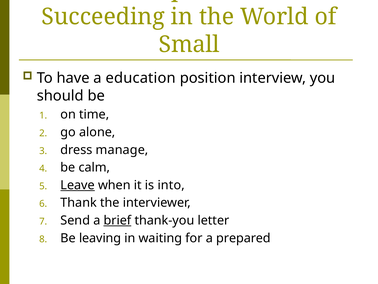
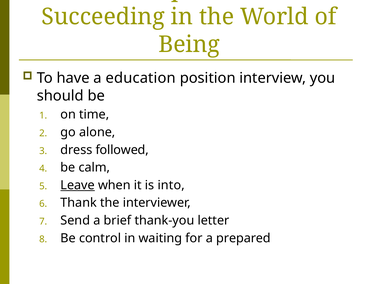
Small: Small -> Being
manage: manage -> followed
brief underline: present -> none
leaving: leaving -> control
